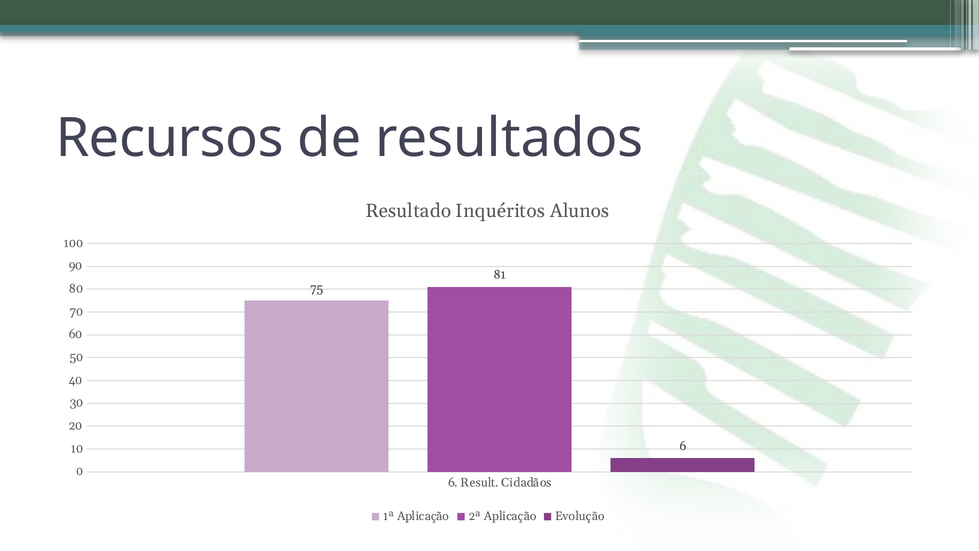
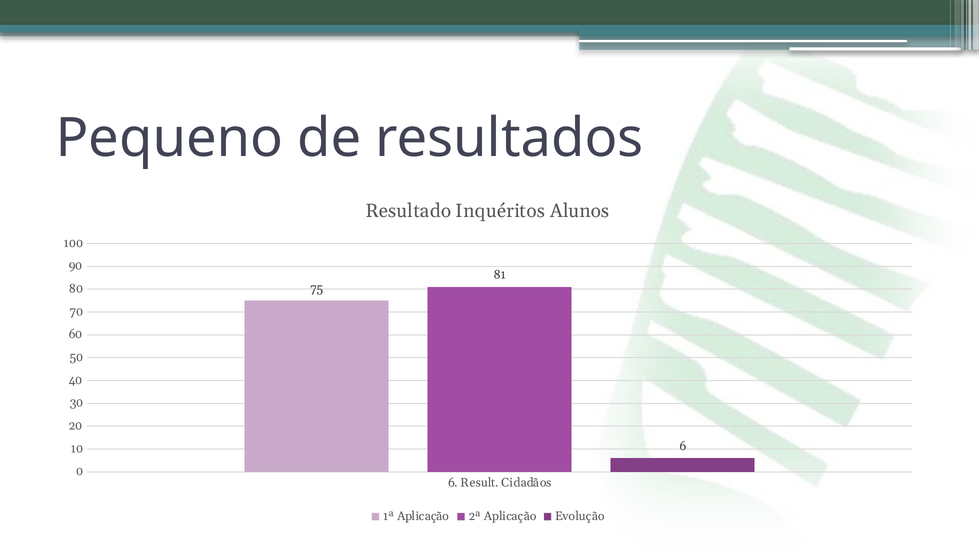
Recursos: Recursos -> Pequeno
